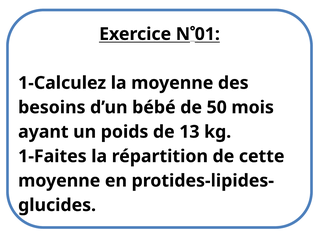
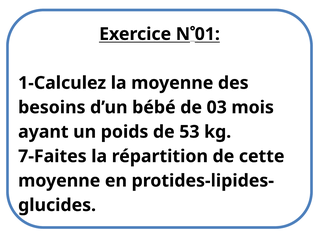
50: 50 -> 03
13: 13 -> 53
1-Faites: 1-Faites -> 7-Faites
